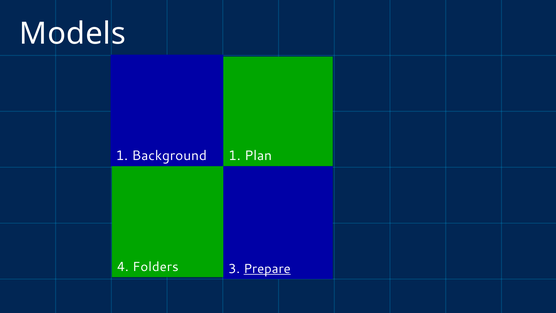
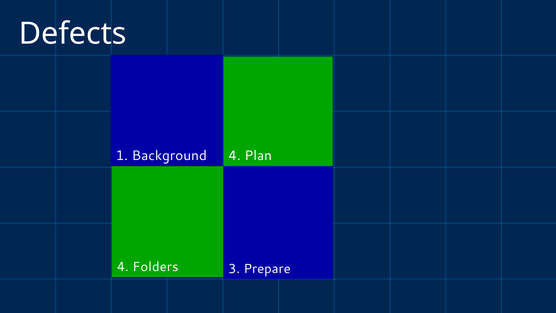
Models: Models -> Defects
1 at (234, 155): 1 -> 4
Prepare underline: present -> none
